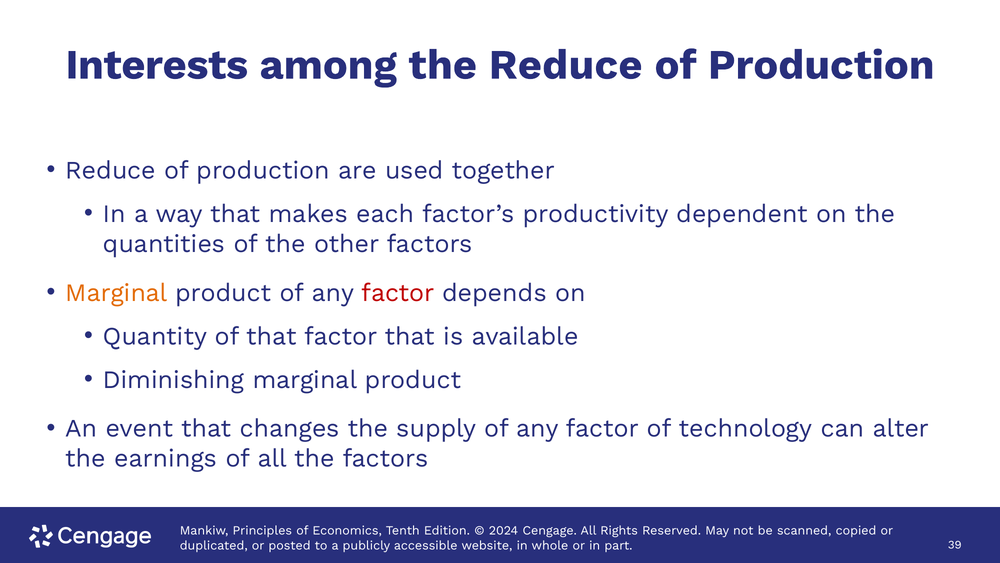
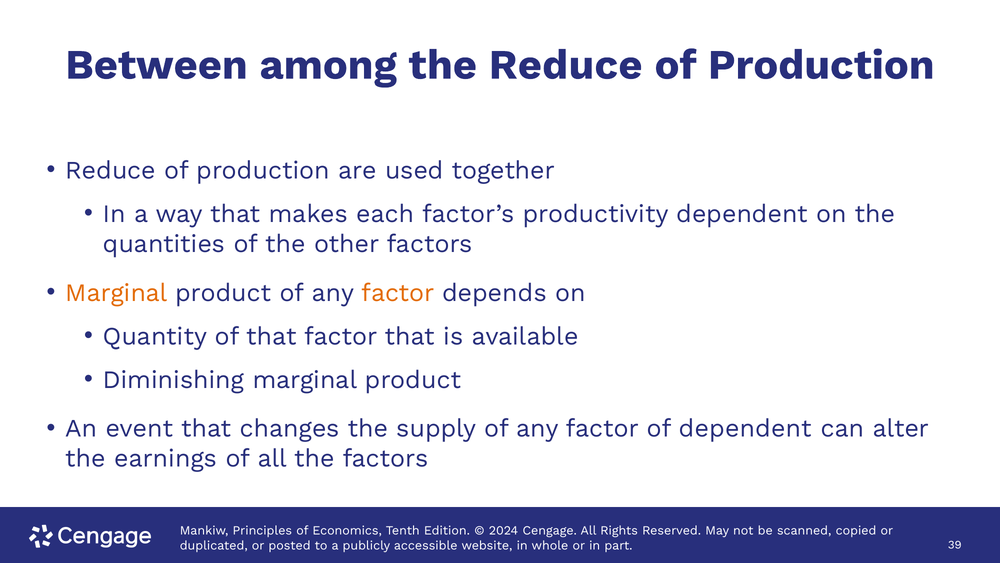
Interests: Interests -> Between
factor at (398, 293) colour: red -> orange
of technology: technology -> dependent
